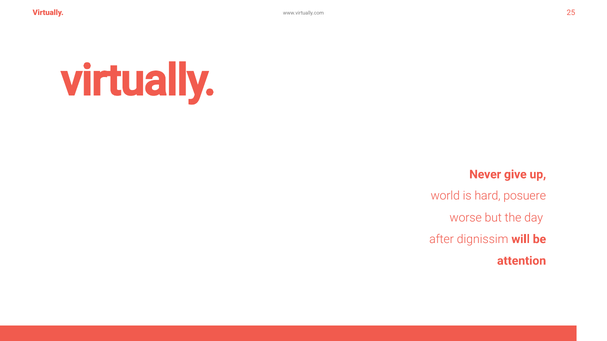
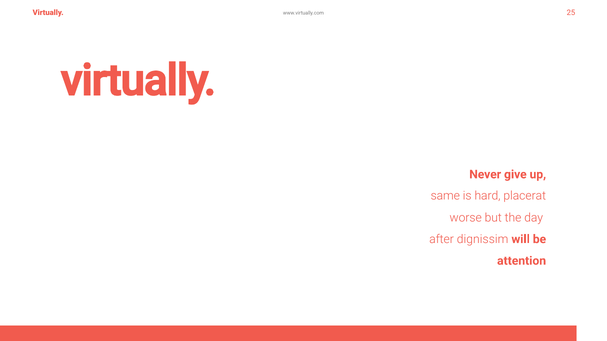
world: world -> same
posuere: posuere -> placerat
